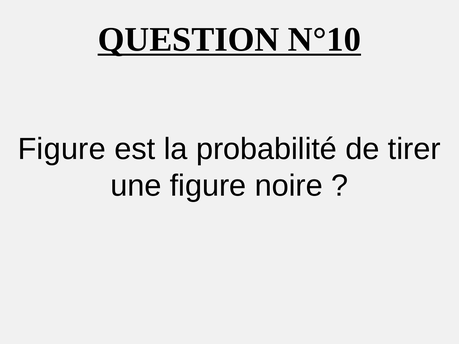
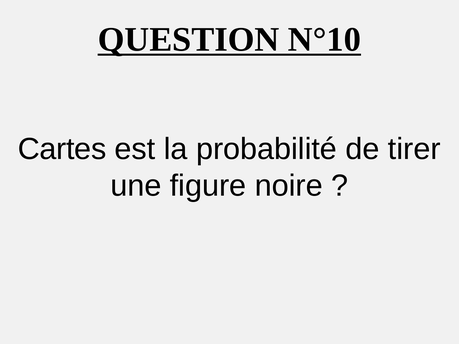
Figure at (62, 149): Figure -> Cartes
